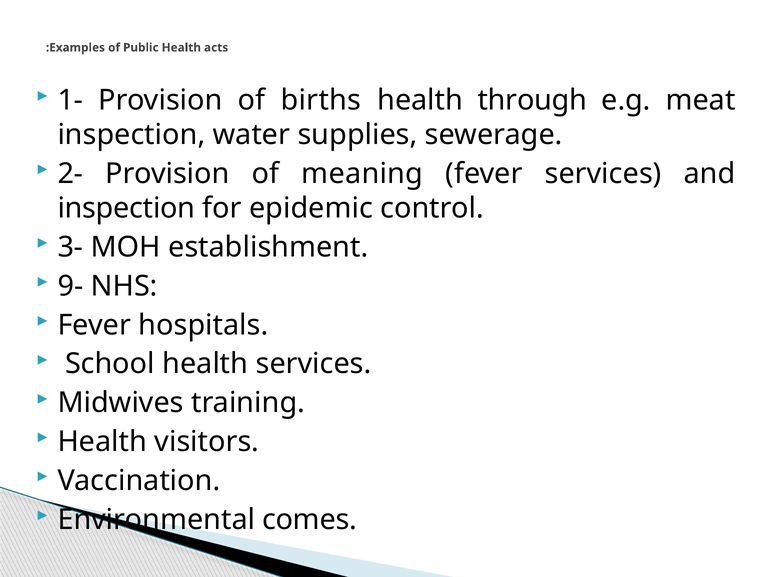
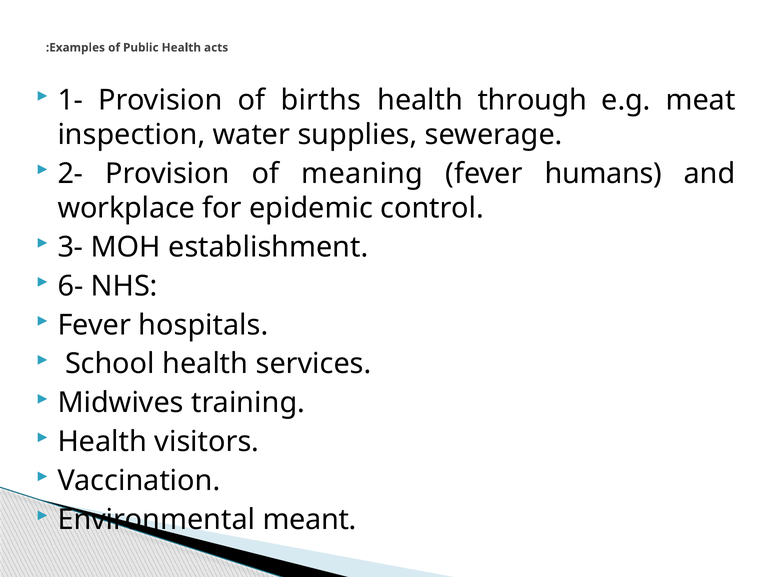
fever services: services -> humans
inspection at (126, 208): inspection -> workplace
9-: 9- -> 6-
comes: comes -> meant
